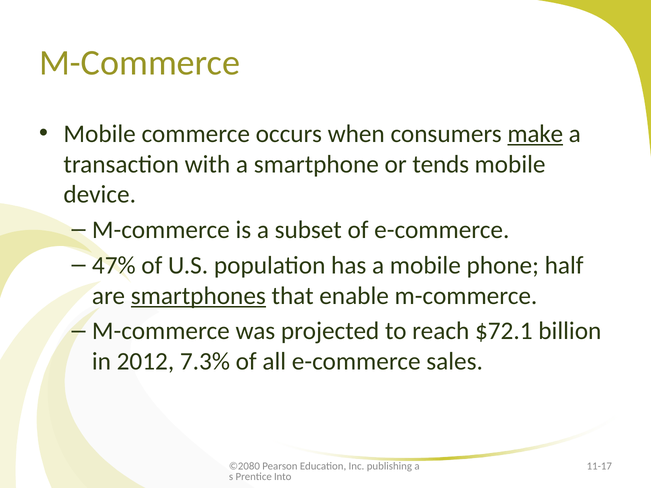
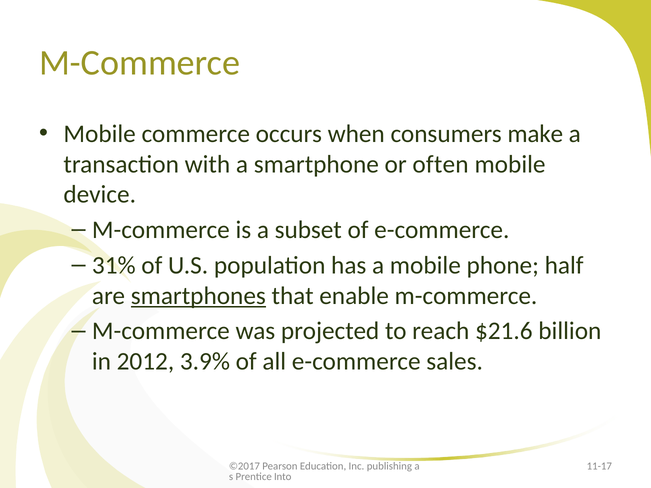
make underline: present -> none
tends: tends -> often
47%: 47% -> 31%
$72.1: $72.1 -> $21.6
7.3%: 7.3% -> 3.9%
©2080: ©2080 -> ©2017
